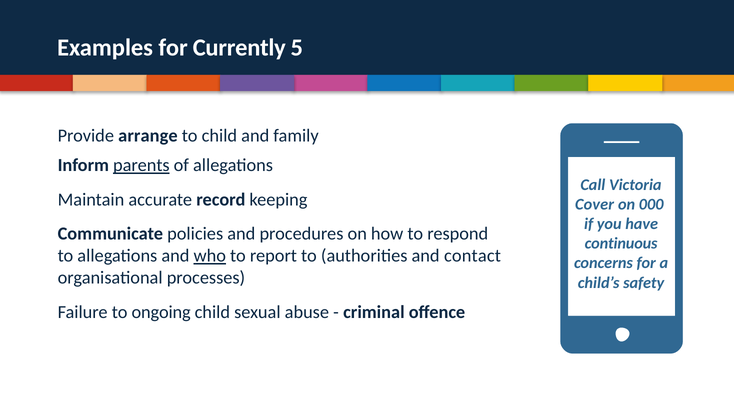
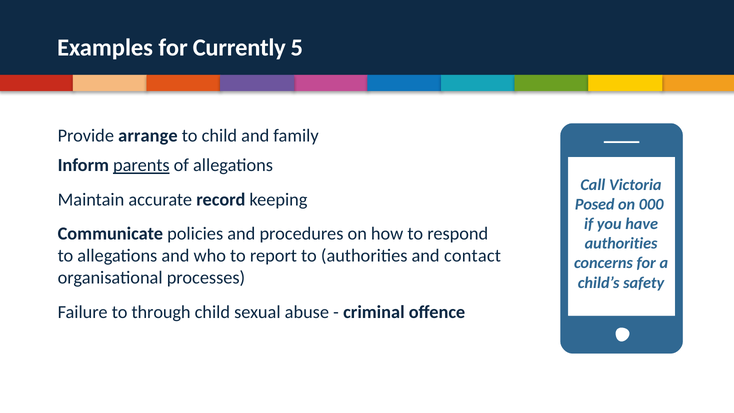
Cover: Cover -> Posed
continuous at (621, 243): continuous -> authorities
who underline: present -> none
ongoing: ongoing -> through
